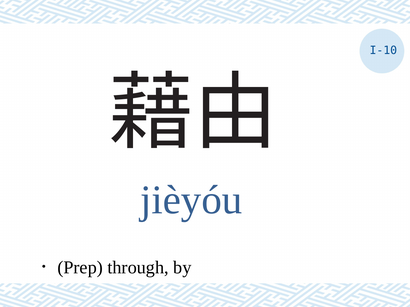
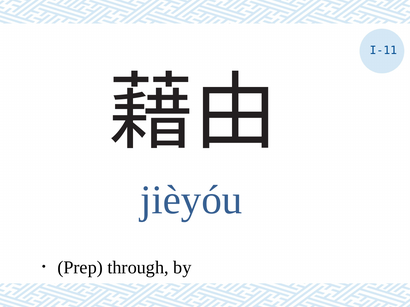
I-10: I-10 -> I-11
